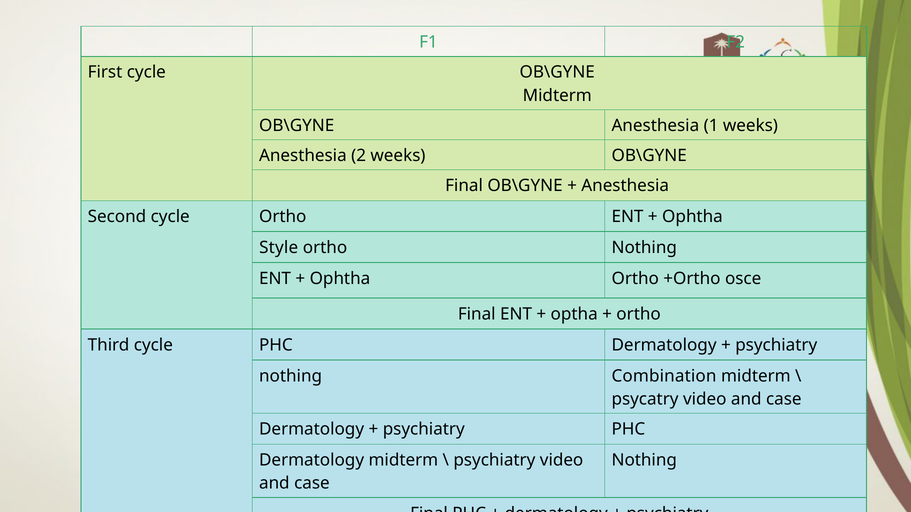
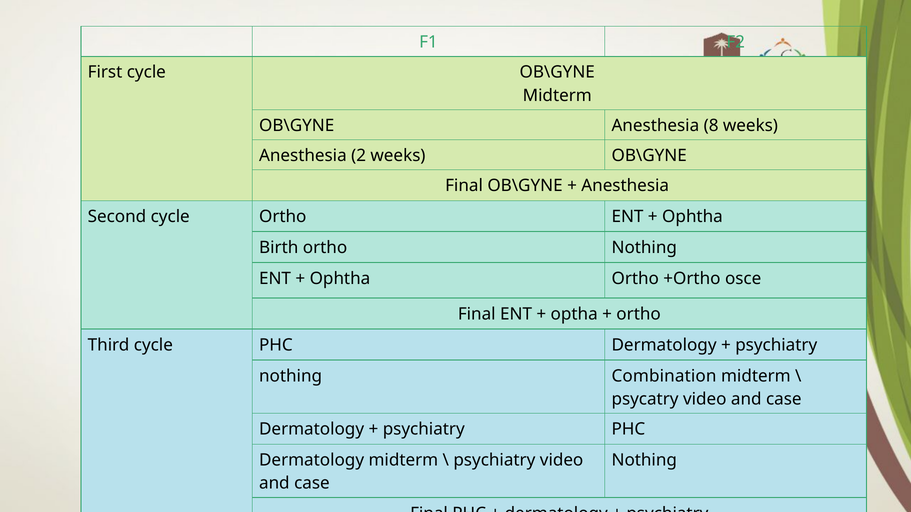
1: 1 -> 8
Style: Style -> Birth
